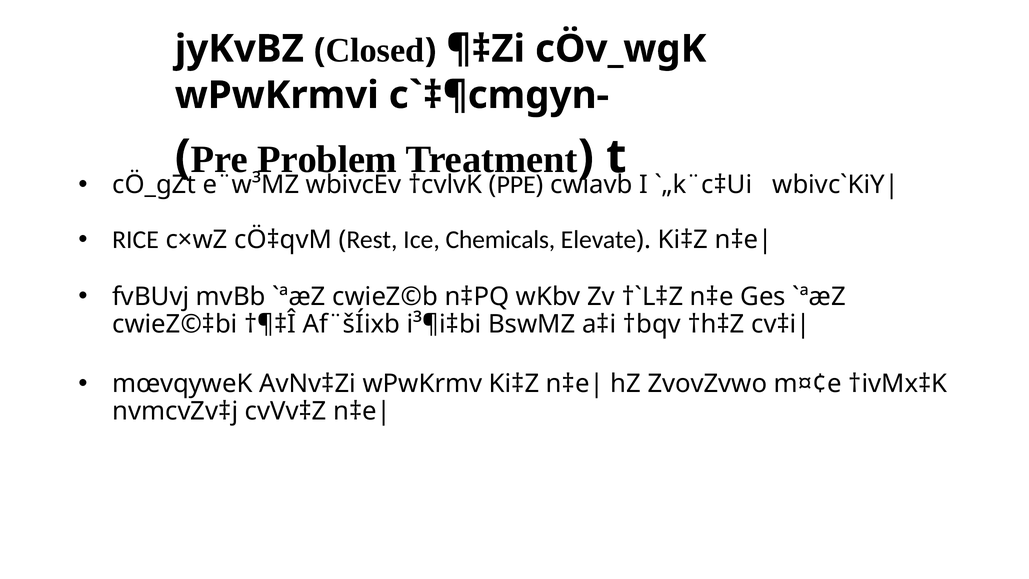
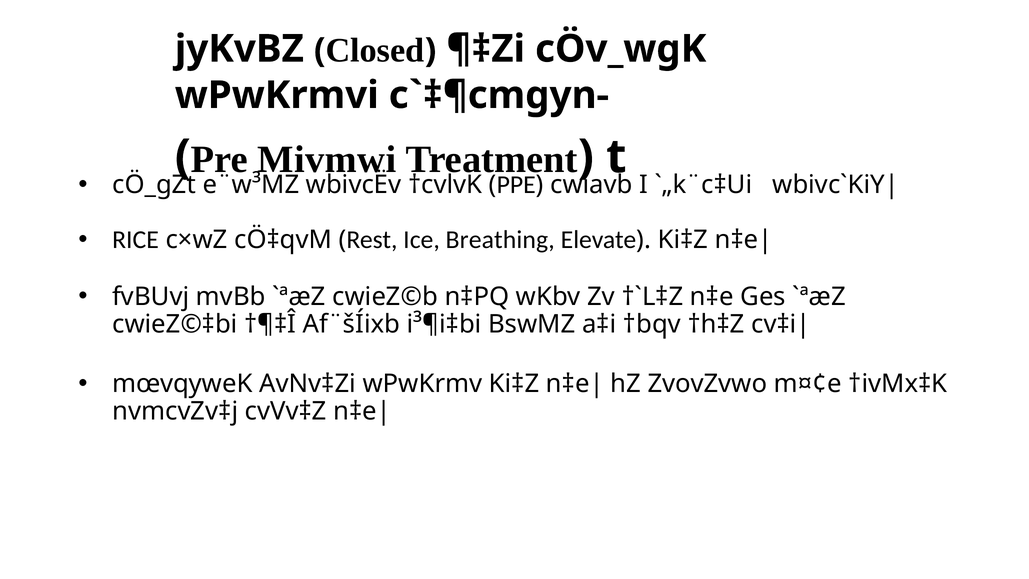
Problem: Problem -> Mivmwi
Chemicals: Chemicals -> Breathing
